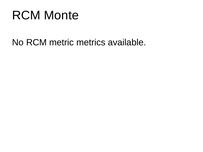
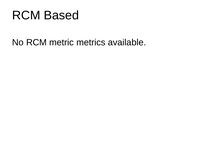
Monte: Monte -> Based
